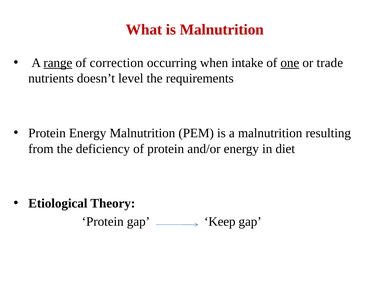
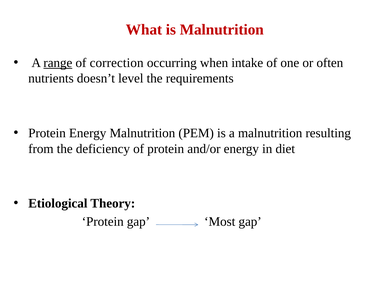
one underline: present -> none
trade: trade -> often
Keep: Keep -> Most
